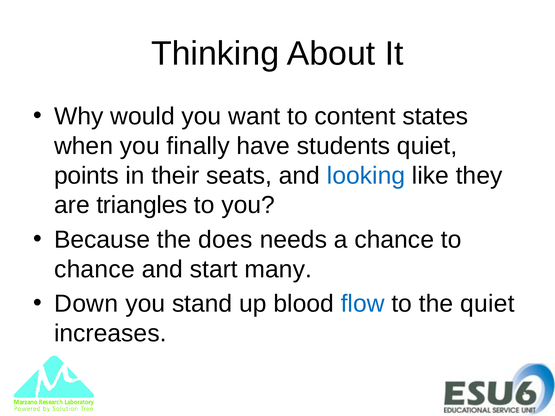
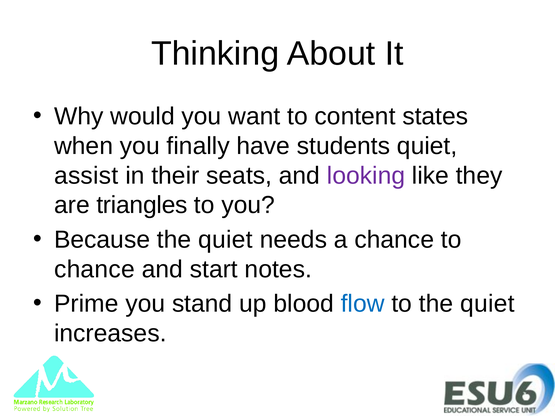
points: points -> assist
looking colour: blue -> purple
Because the does: does -> quiet
many: many -> notes
Down: Down -> Prime
